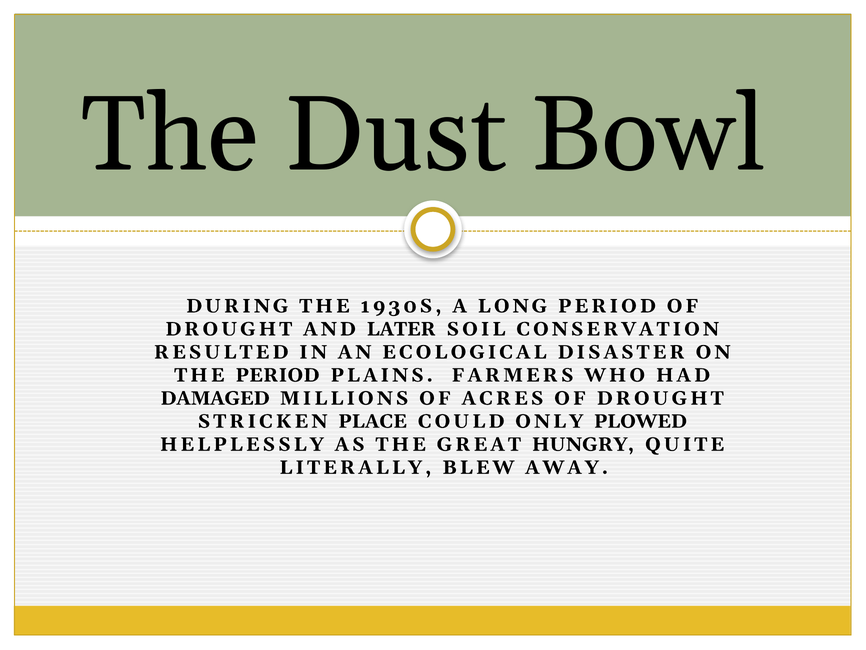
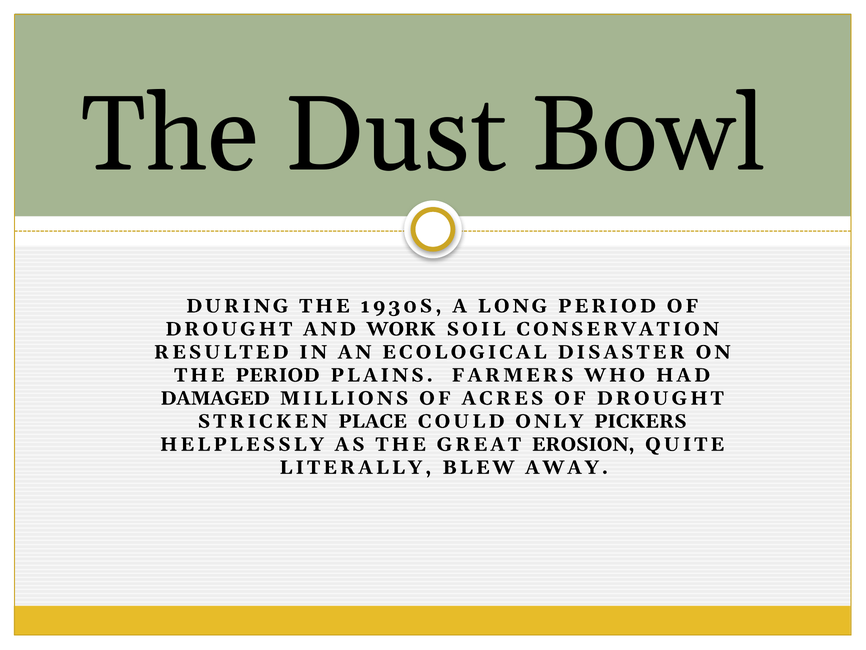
LATER: LATER -> WORK
PLOWED: PLOWED -> PICKERS
HUNGRY: HUNGRY -> EROSION
